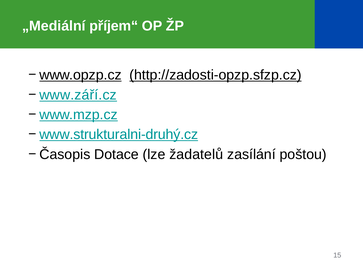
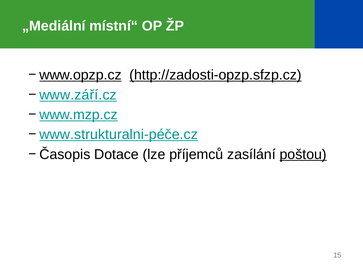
příjem“: příjem“ -> místní“
www.strukturalni-druhý.cz: www.strukturalni-druhý.cz -> www.strukturalni-péče.cz
žadatelů: žadatelů -> příjemců
poštou underline: none -> present
